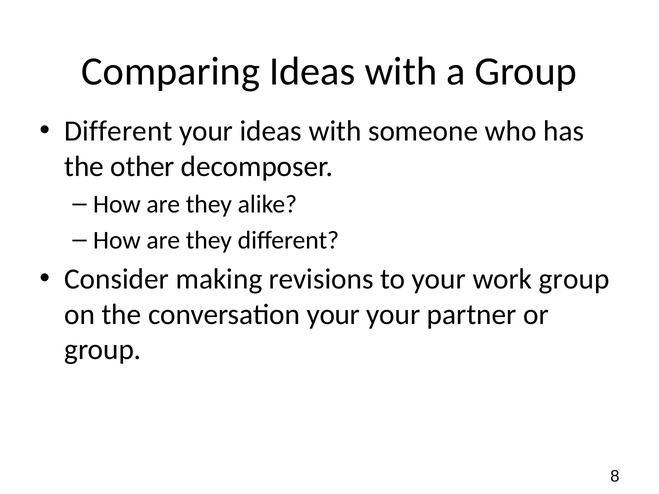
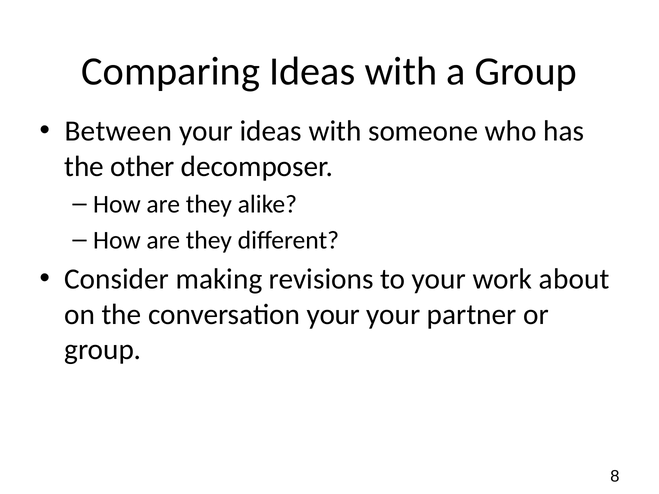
Different at (118, 131): Different -> Between
work group: group -> about
